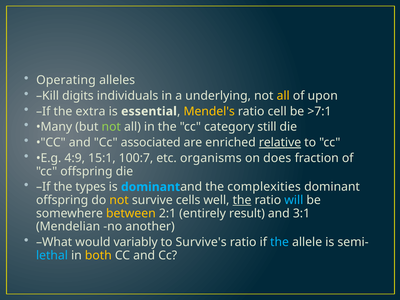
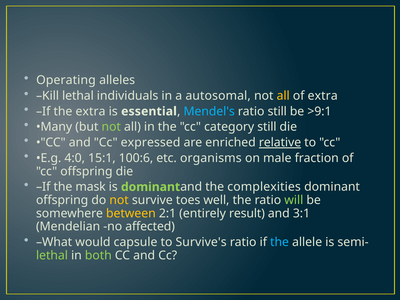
Kill digits: digits -> lethal
underlying: underlying -> autosomal
of upon: upon -> extra
Mendel's colour: yellow -> light blue
ratio cell: cell -> still
>7:1: >7:1 -> >9:1
associated: associated -> expressed
4:9: 4:9 -> 4:0
100:7: 100:7 -> 100:6
does: does -> male
types: types -> mask
dominant at (151, 187) colour: light blue -> light green
cells: cells -> toes
the at (242, 200) underline: present -> none
will colour: light blue -> light green
another: another -> affected
variably: variably -> capsule
lethal at (52, 255) colour: light blue -> light green
both colour: yellow -> light green
